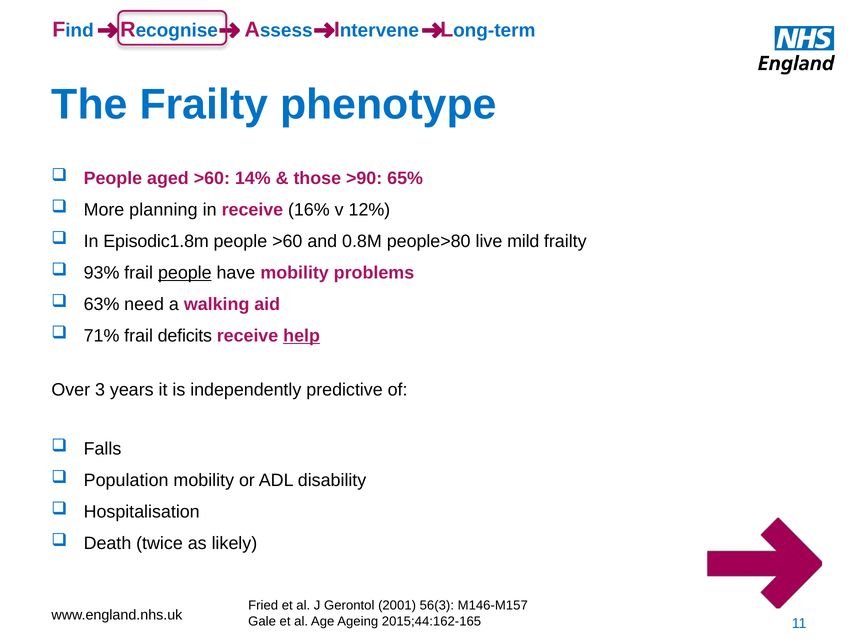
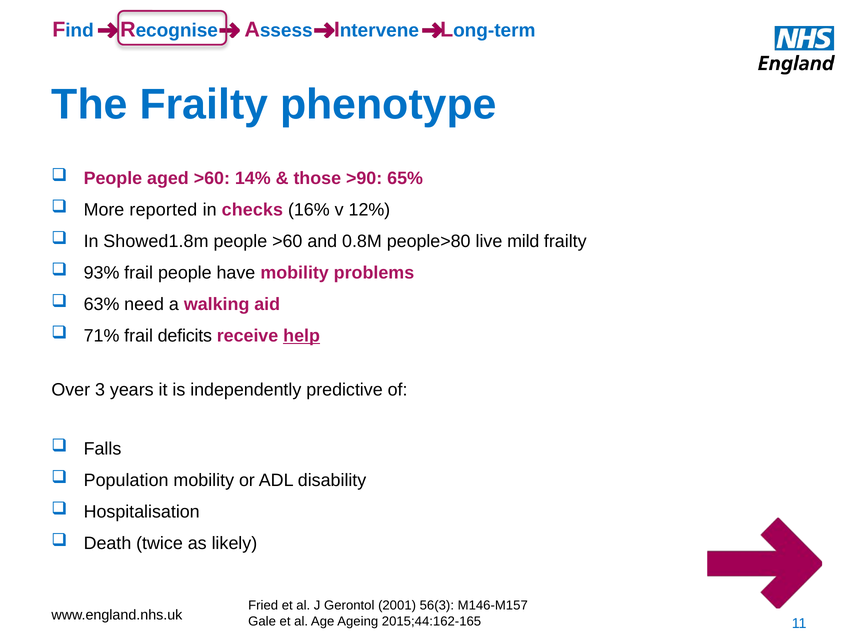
planning: planning -> reported
in receive: receive -> checks
Episodic1.8m: Episodic1.8m -> Showed1.8m
people at (185, 273) underline: present -> none
